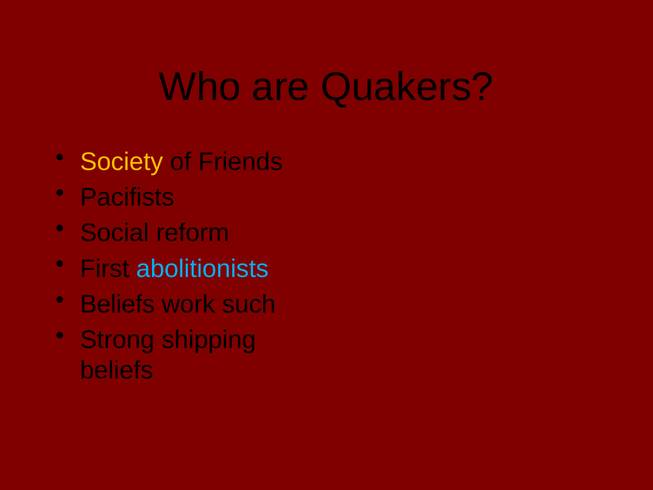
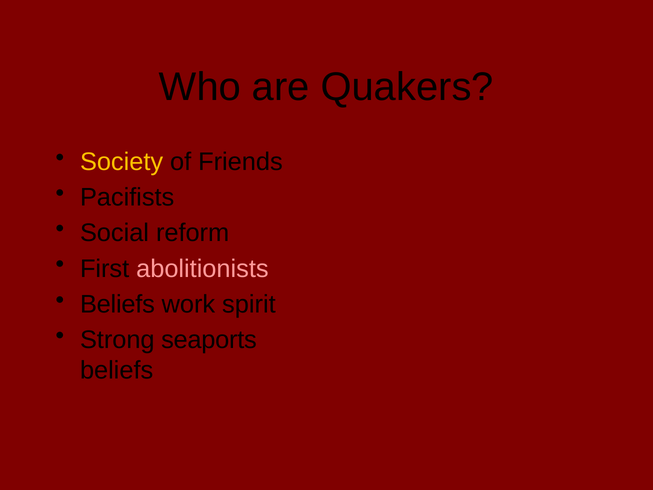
abolitionists colour: light blue -> pink
such: such -> spirit
shipping: shipping -> seaports
